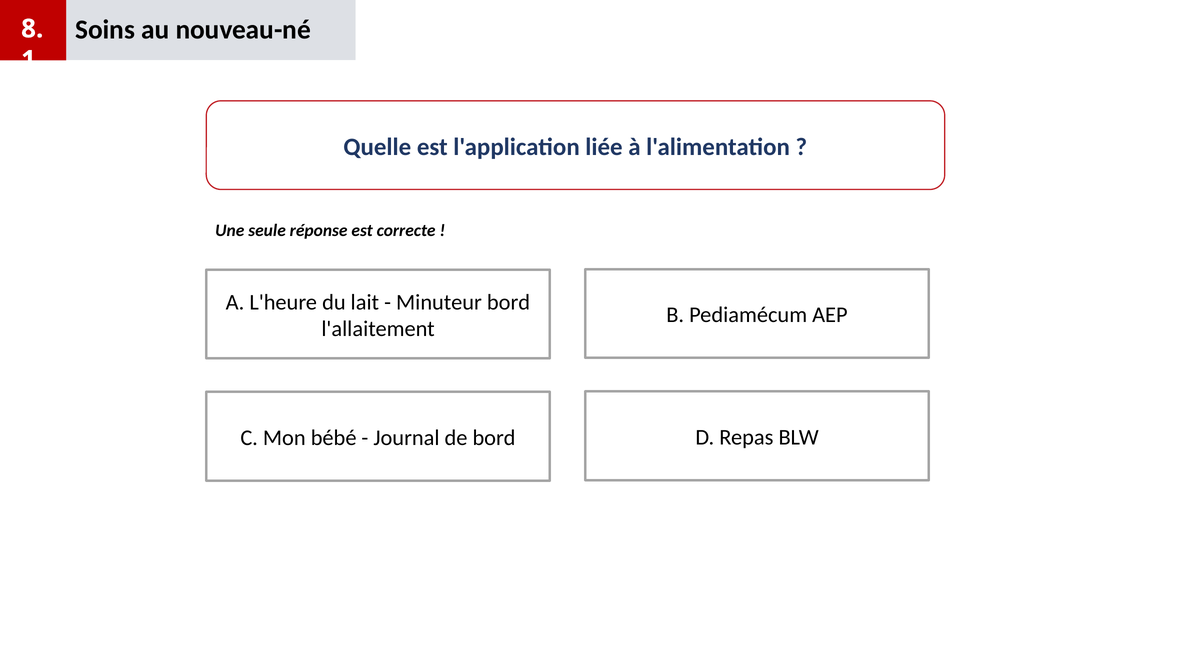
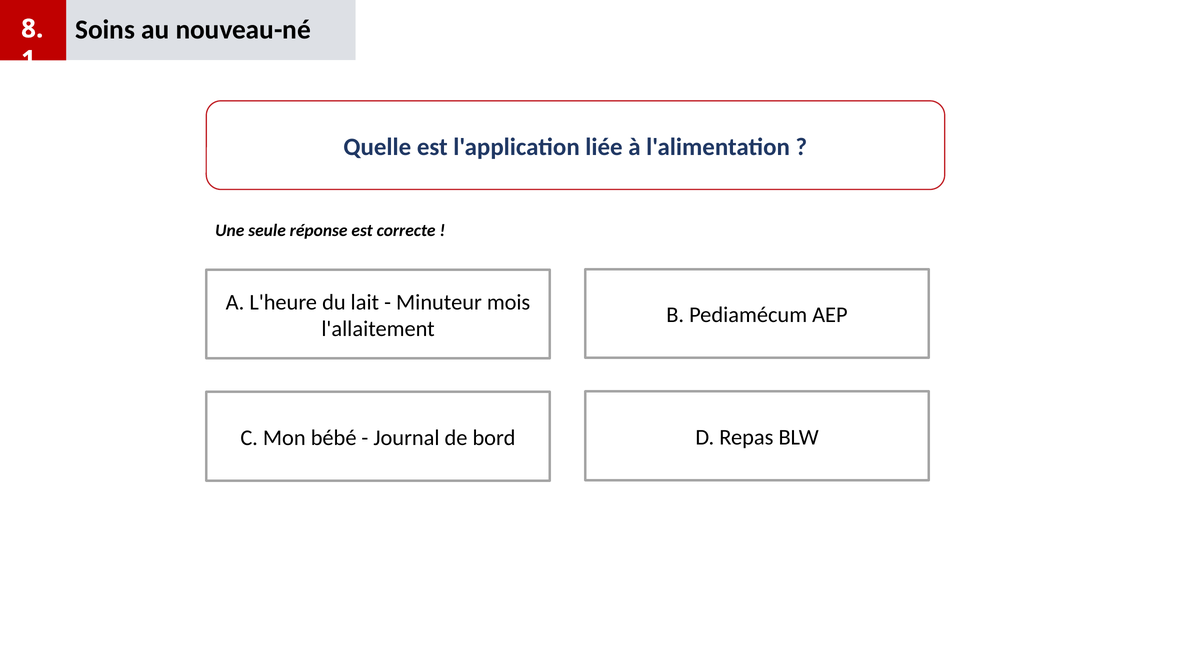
Minuteur bord: bord -> mois
